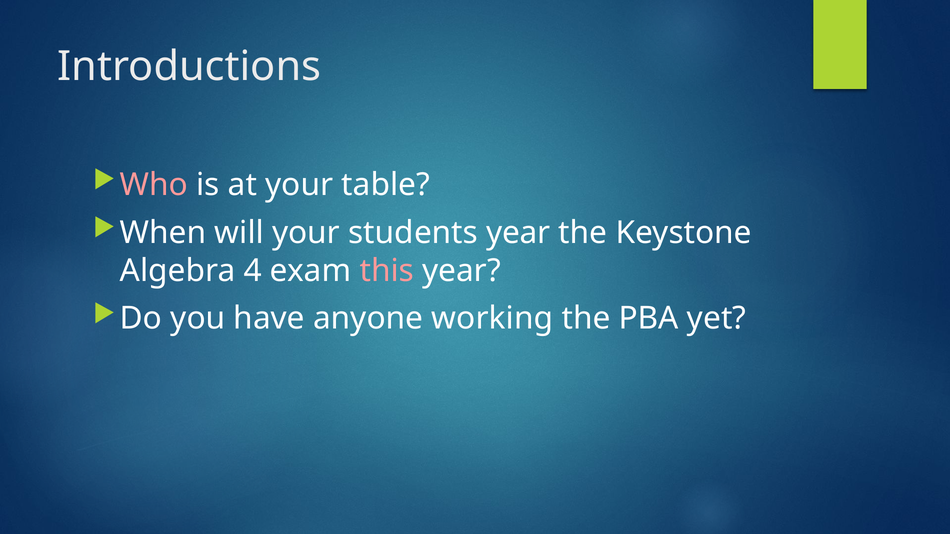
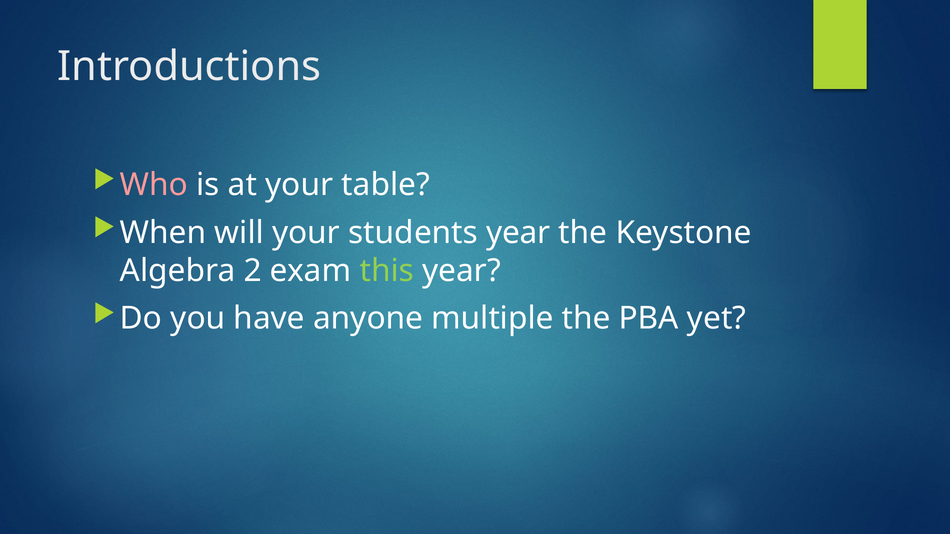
4: 4 -> 2
this colour: pink -> light green
working: working -> multiple
